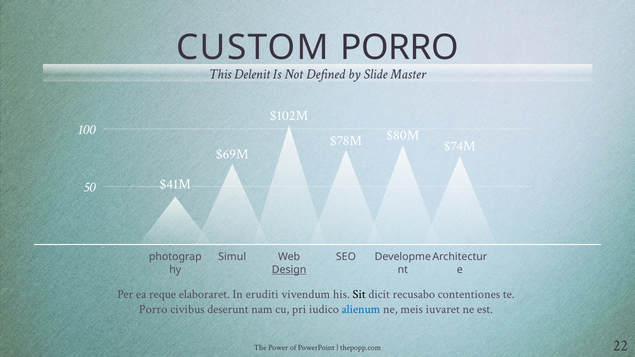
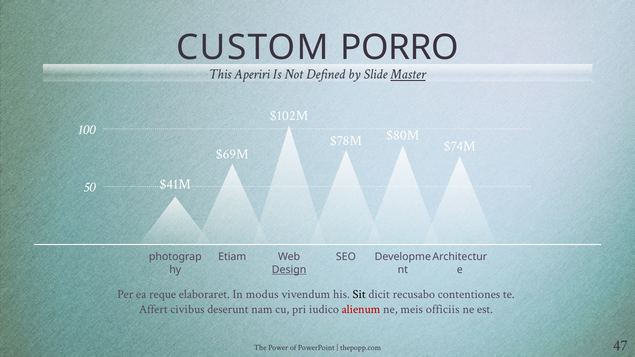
Delenit: Delenit -> Aperiri
Master underline: none -> present
Simul: Simul -> Etiam
eruditi: eruditi -> modus
Porro at (153, 309): Porro -> Affert
alienum colour: blue -> red
iuvaret: iuvaret -> officiis
22: 22 -> 47
